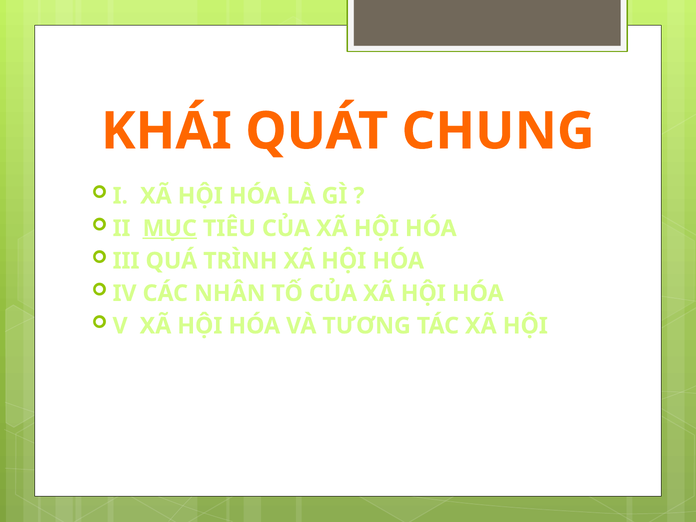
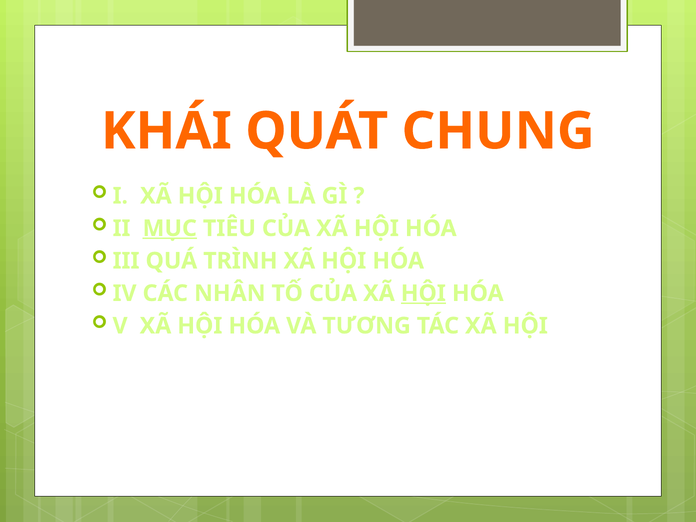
HỘI at (423, 293) underline: none -> present
